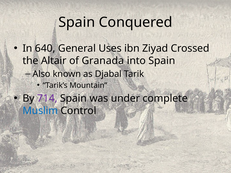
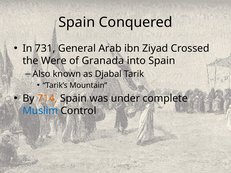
640: 640 -> 731
Uses: Uses -> Arab
Altair: Altair -> Were
714 colour: purple -> orange
